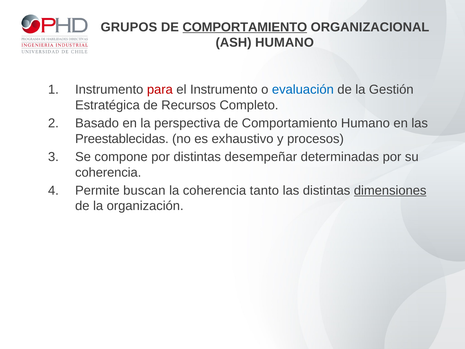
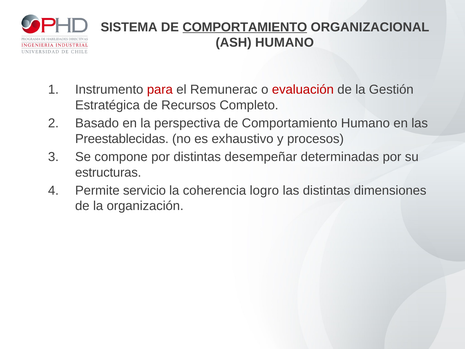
GRUPOS: GRUPOS -> SISTEMA
el Instrumento: Instrumento -> Remunerac
evaluación colour: blue -> red
coherencia at (108, 172): coherencia -> estructuras
buscan: buscan -> servicio
tanto: tanto -> logro
dimensiones underline: present -> none
